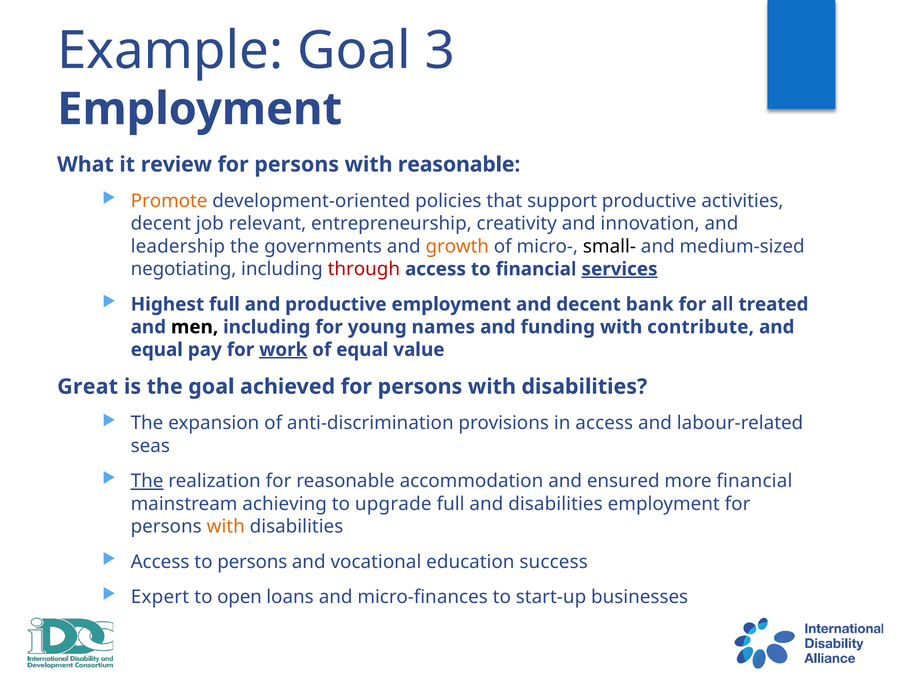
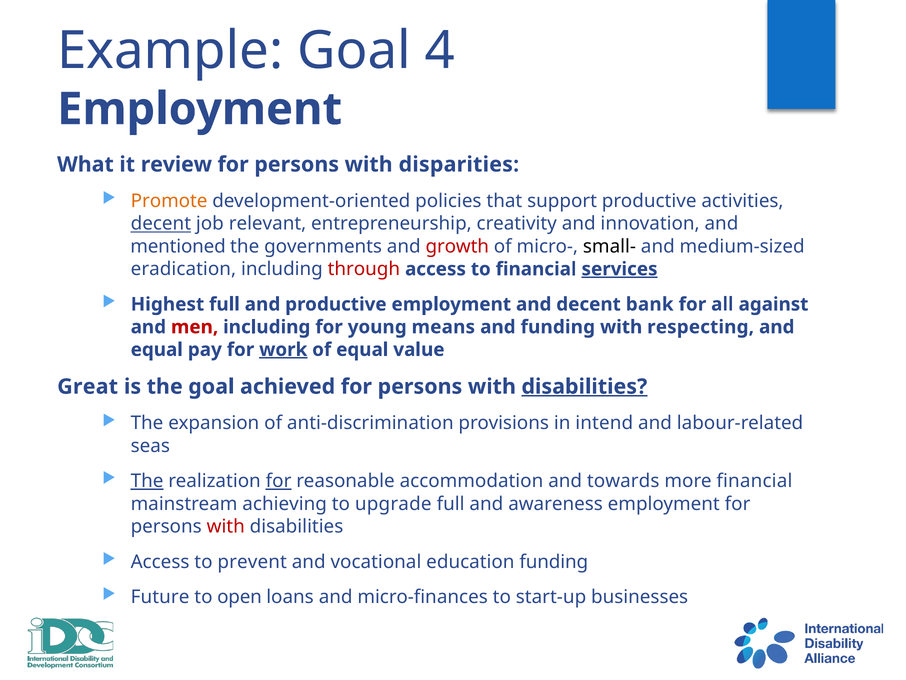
3: 3 -> 4
with reasonable: reasonable -> disparities
decent at (161, 224) underline: none -> present
leadership: leadership -> mentioned
growth colour: orange -> red
negotiating: negotiating -> eradication
treated: treated -> against
men colour: black -> red
names: names -> means
contribute: contribute -> respecting
disabilities at (584, 386) underline: none -> present
in access: access -> intend
for at (279, 481) underline: none -> present
ensured: ensured -> towards
and disabilities: disabilities -> awareness
with at (226, 526) colour: orange -> red
to persons: persons -> prevent
education success: success -> funding
Expert: Expert -> Future
